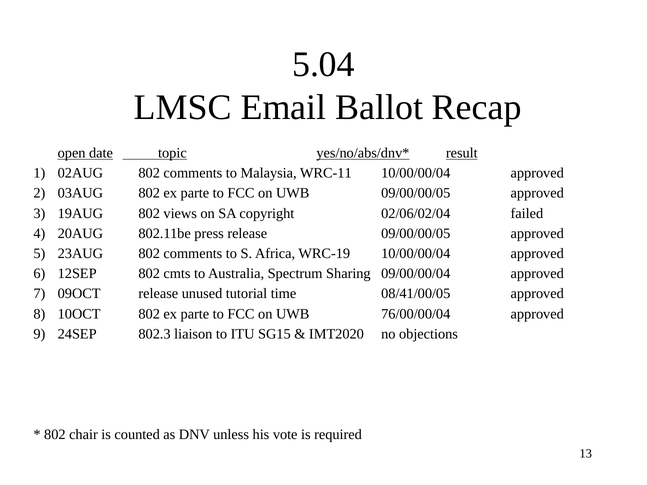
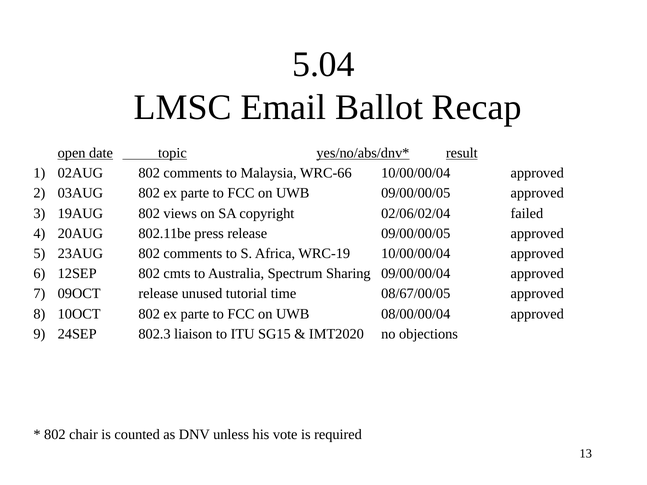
WRC-11: WRC-11 -> WRC-66
08/41/00/05: 08/41/00/05 -> 08/67/00/05
76/00/00/04: 76/00/00/04 -> 08/00/00/04
